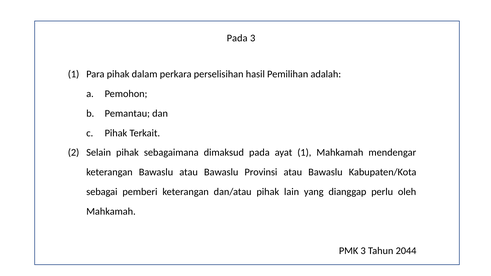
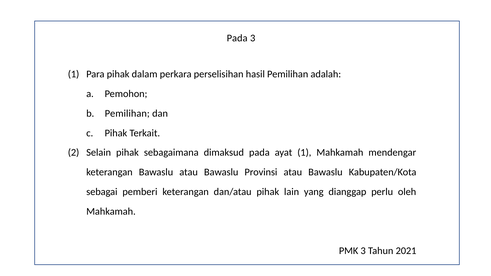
Pemantau at (127, 113): Pemantau -> Pemilihan
2044: 2044 -> 2021
